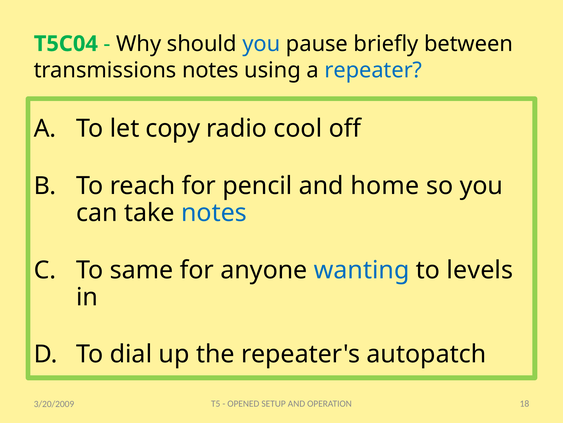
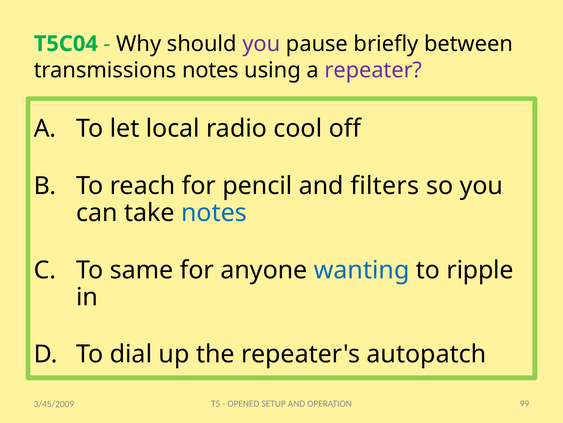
you at (261, 44) colour: blue -> purple
repeater colour: blue -> purple
copy: copy -> local
home: home -> filters
levels: levels -> ripple
18: 18 -> 99
3/20/2009: 3/20/2009 -> 3/45/2009
